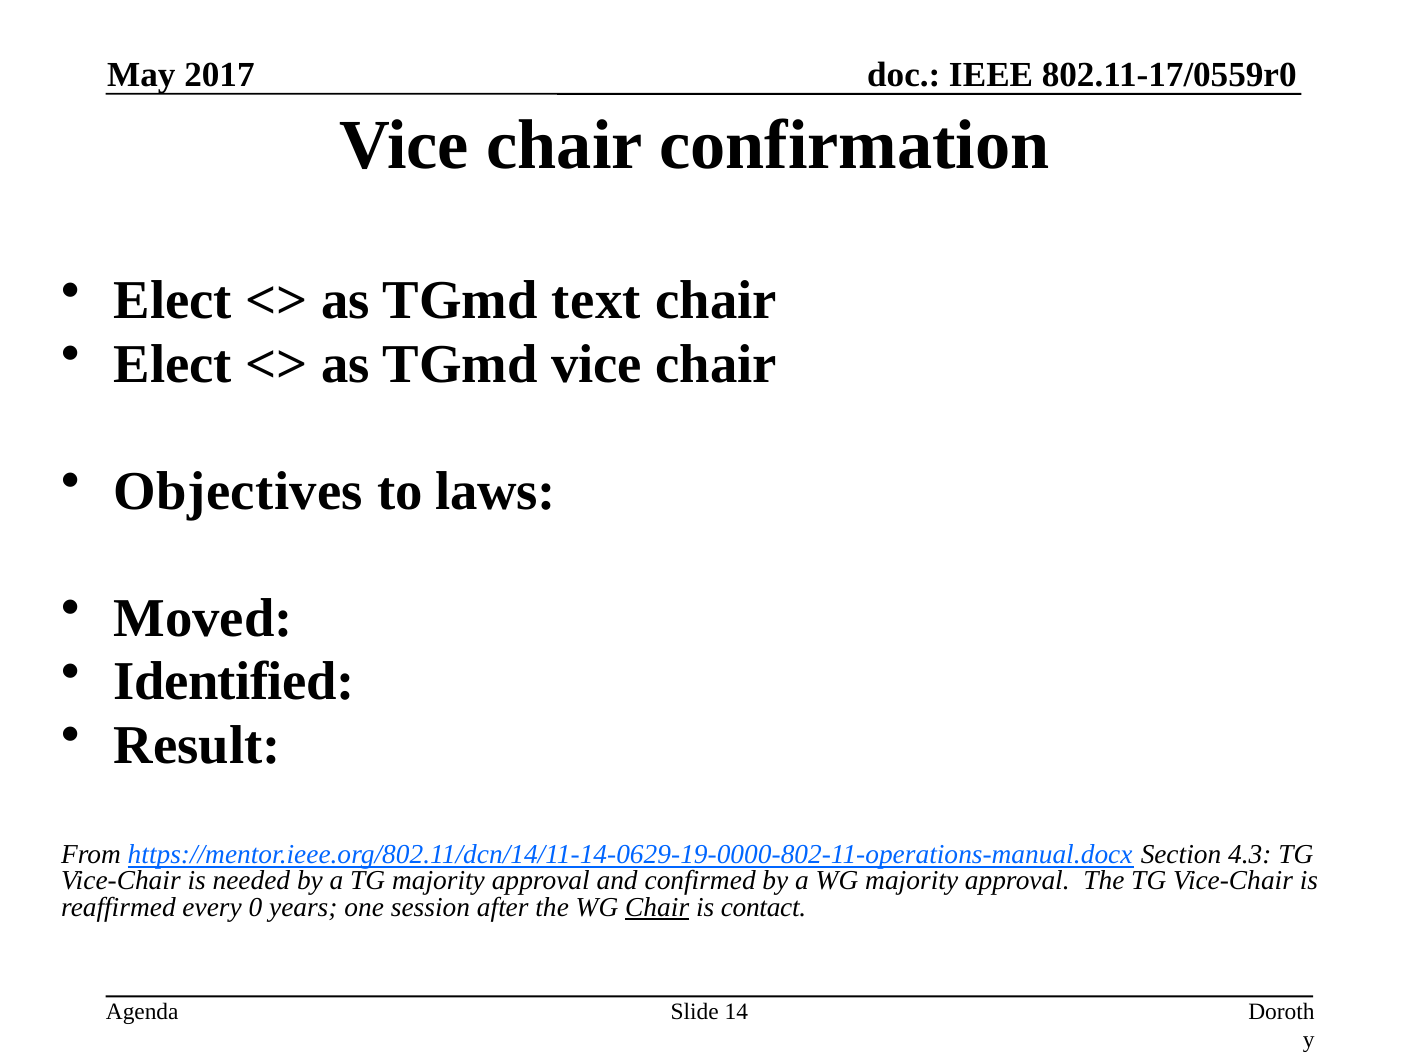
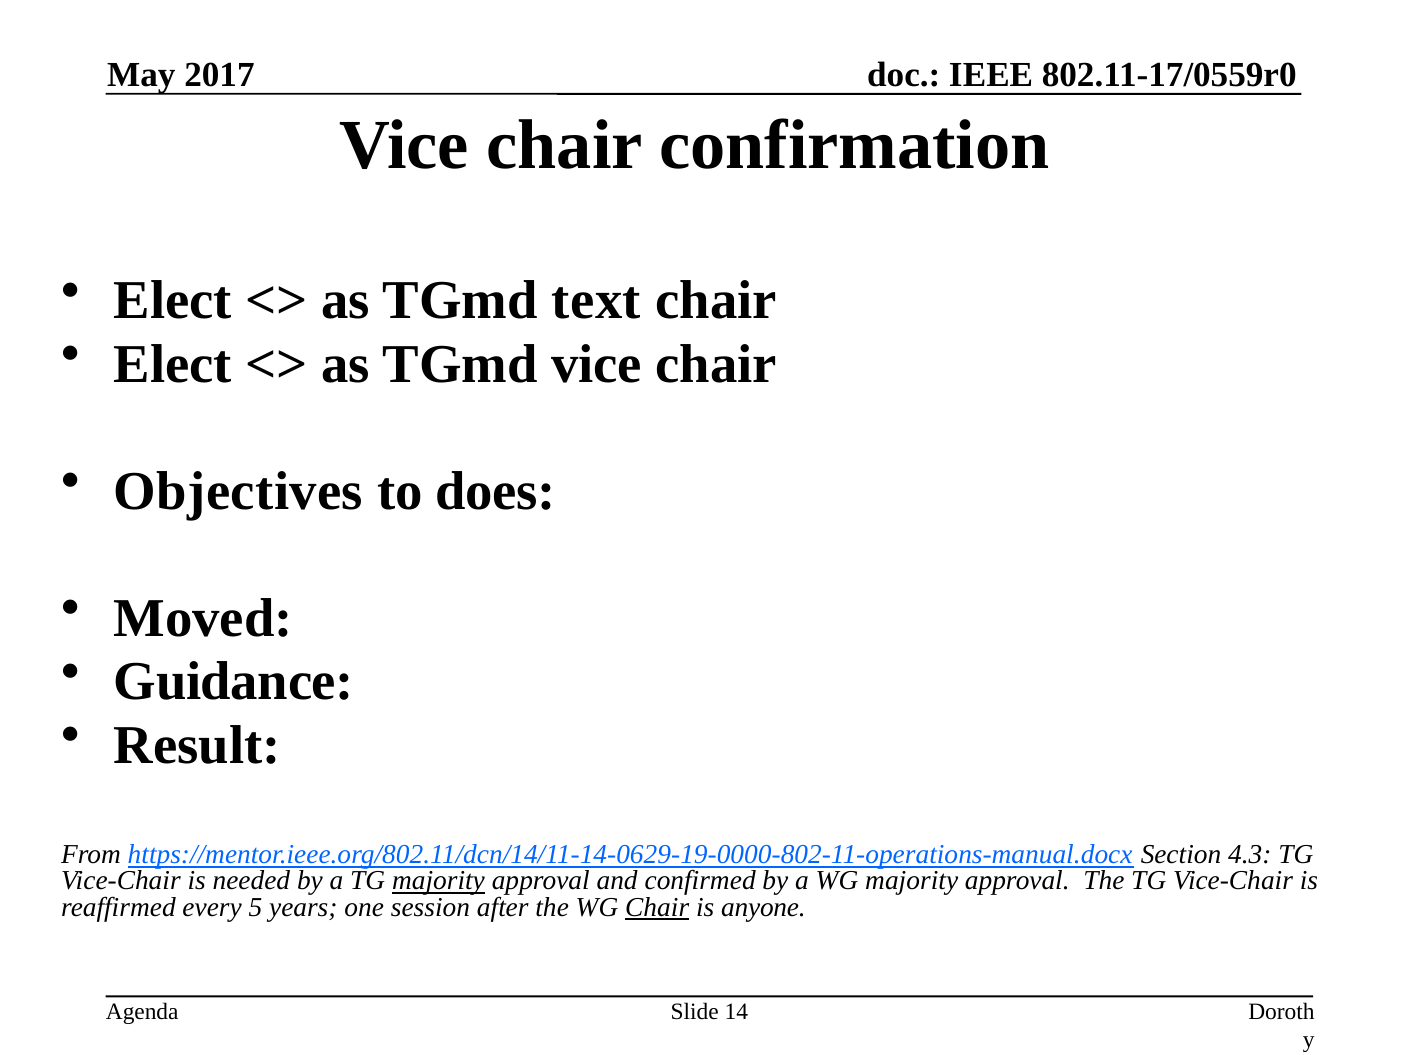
laws: laws -> does
Identified: Identified -> Guidance
majority at (438, 881) underline: none -> present
0: 0 -> 5
contact: contact -> anyone
